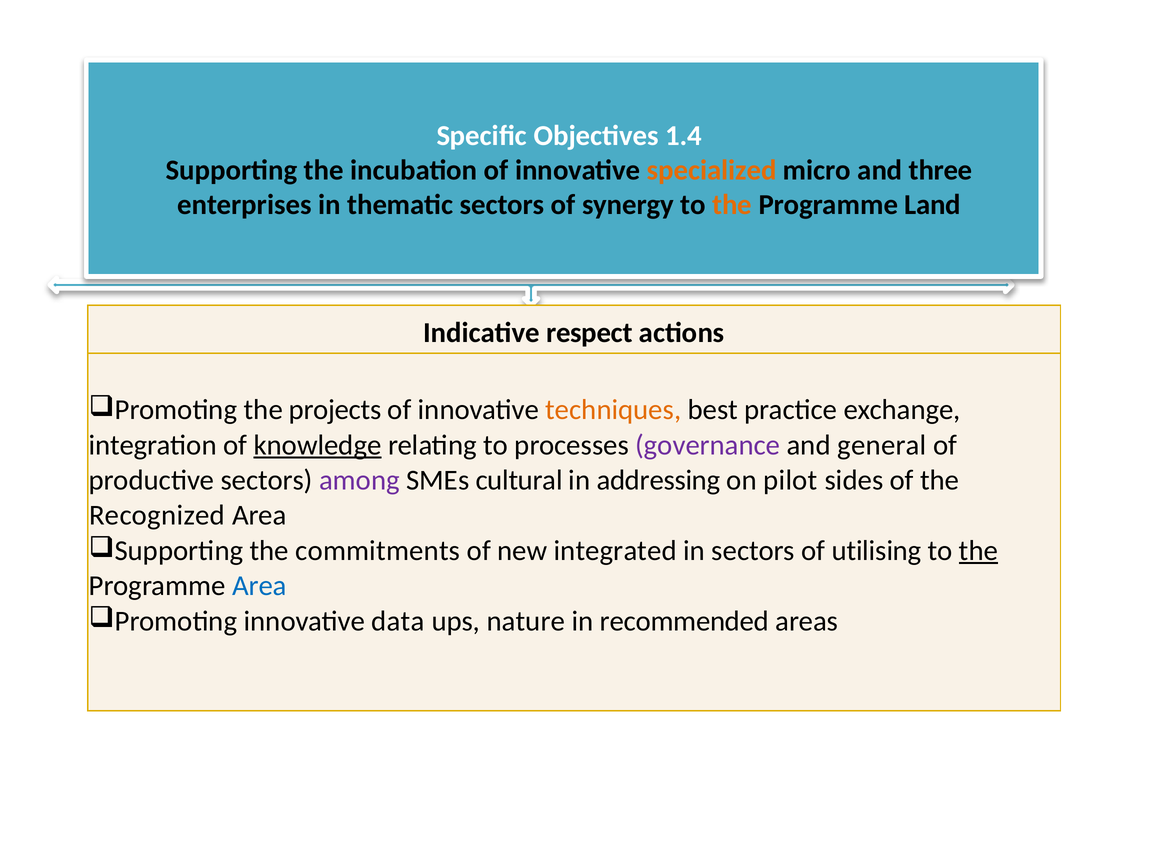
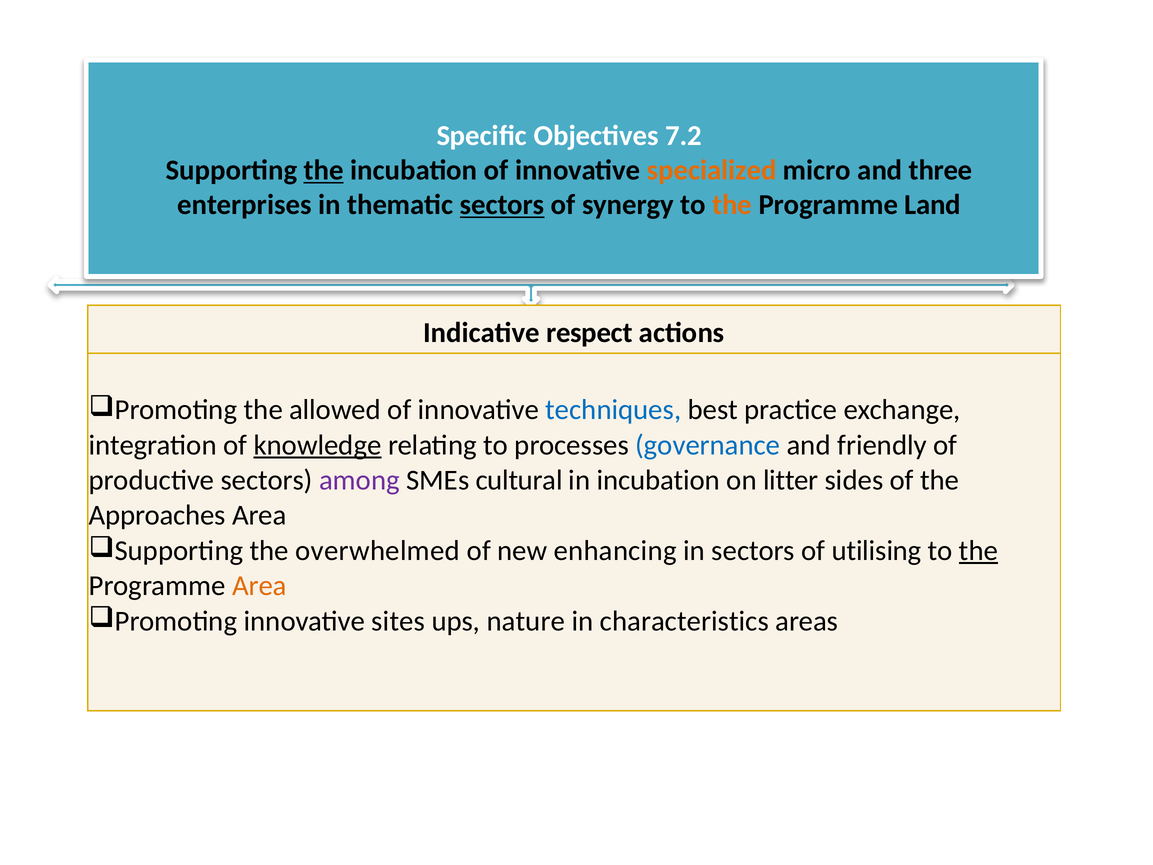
1.4: 1.4 -> 7.2
the at (324, 170) underline: none -> present
sectors at (502, 205) underline: none -> present
projects: projects -> allowed
techniques colour: orange -> blue
governance colour: purple -> blue
general: general -> friendly
in addressing: addressing -> incubation
pilot: pilot -> litter
Recognized: Recognized -> Approaches
commitments: commitments -> overwhelmed
integrated: integrated -> enhancing
Area at (259, 586) colour: blue -> orange
data: data -> sites
recommended: recommended -> characteristics
